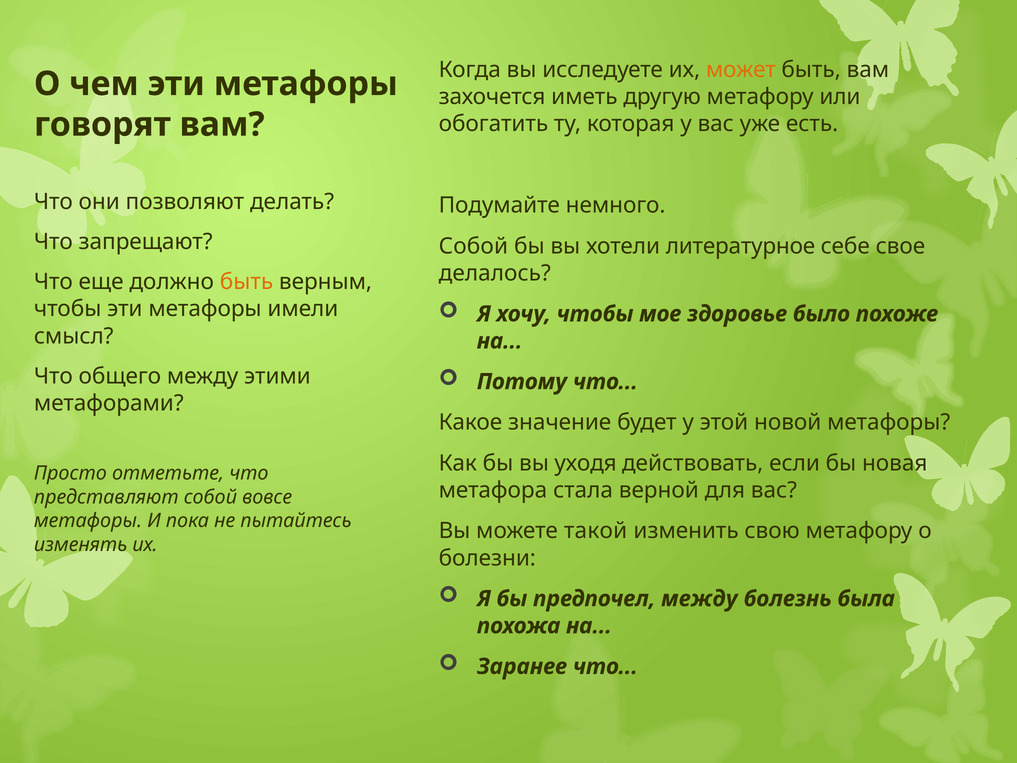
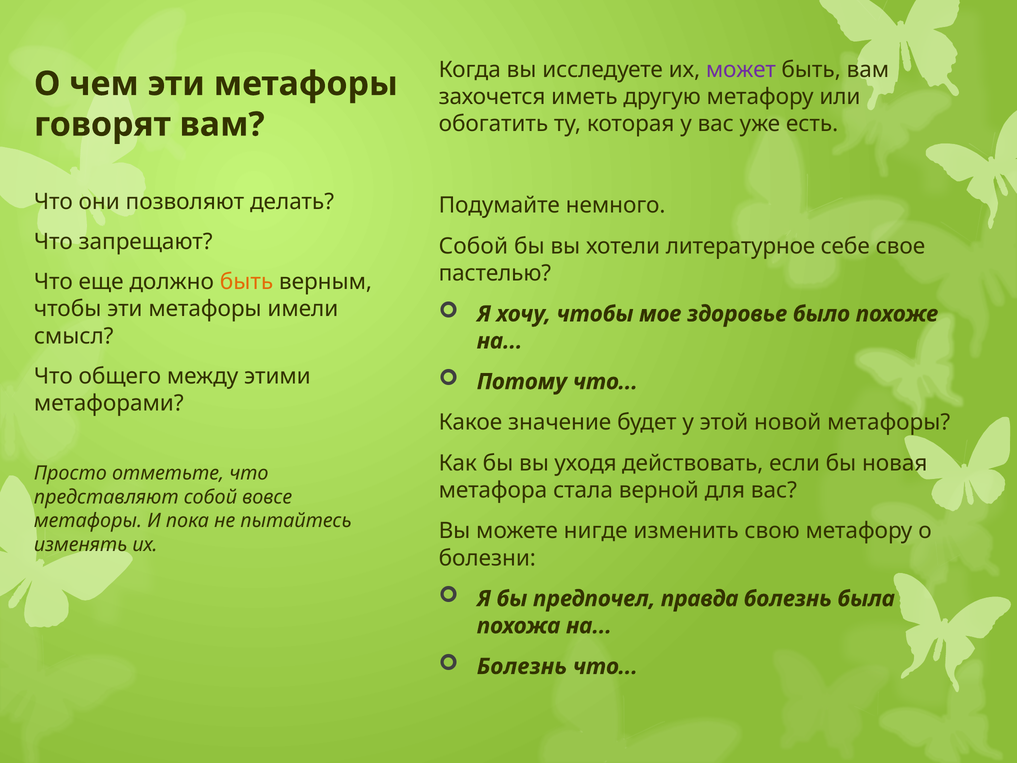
может colour: orange -> purple
делалось: делалось -> пастелью
такой: такой -> нигде
предпочел между: между -> правда
Заранее at (522, 666): Заранее -> Болезнь
